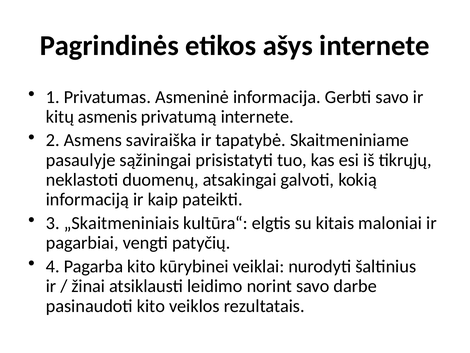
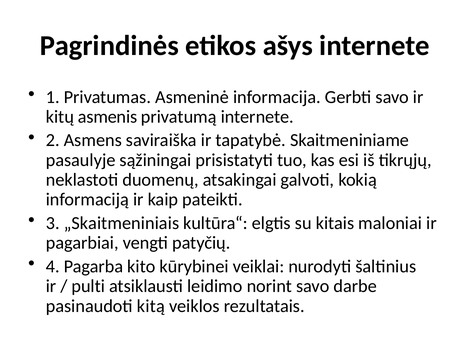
žinai: žinai -> pulti
pasinaudoti kito: kito -> kitą
